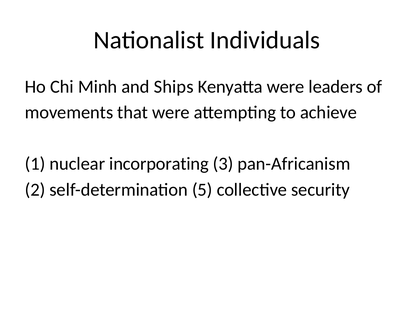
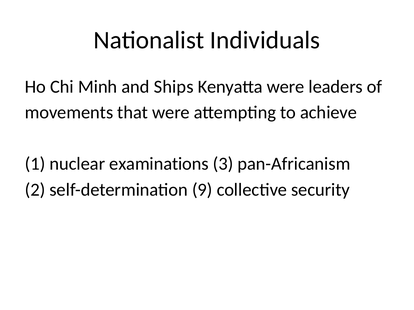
incorporating: incorporating -> examinations
5: 5 -> 9
